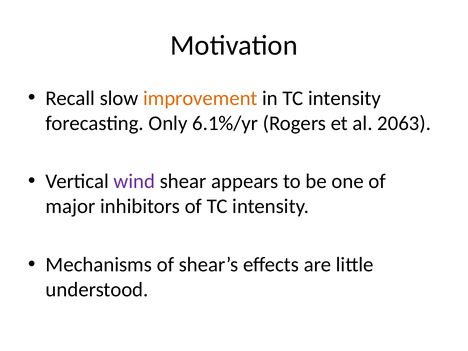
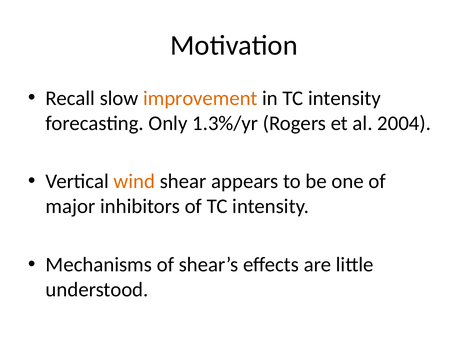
6.1%/yr: 6.1%/yr -> 1.3%/yr
2063: 2063 -> 2004
wind colour: purple -> orange
